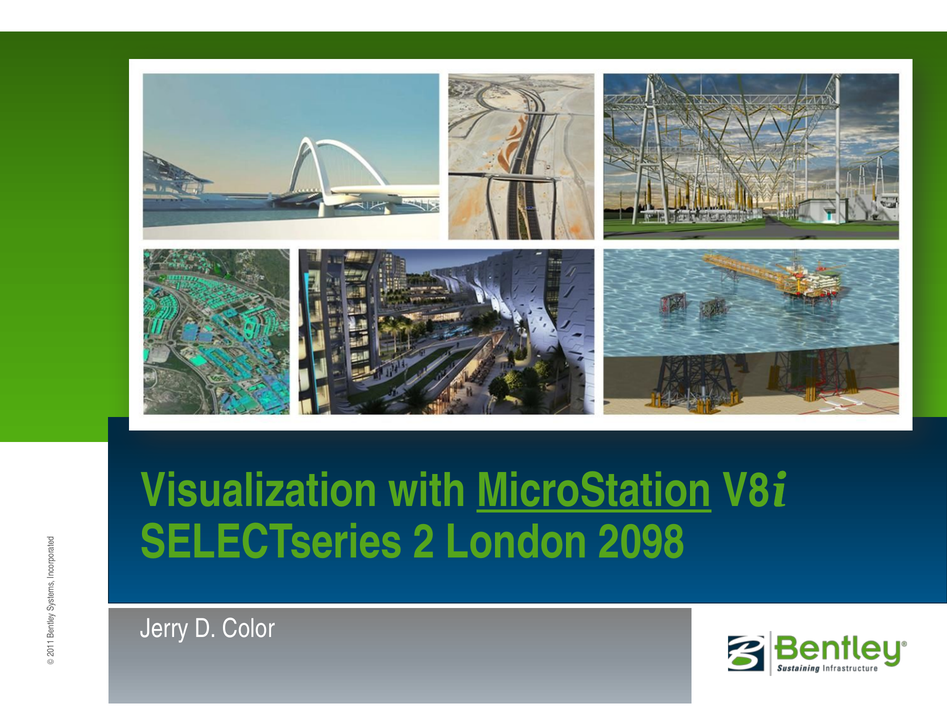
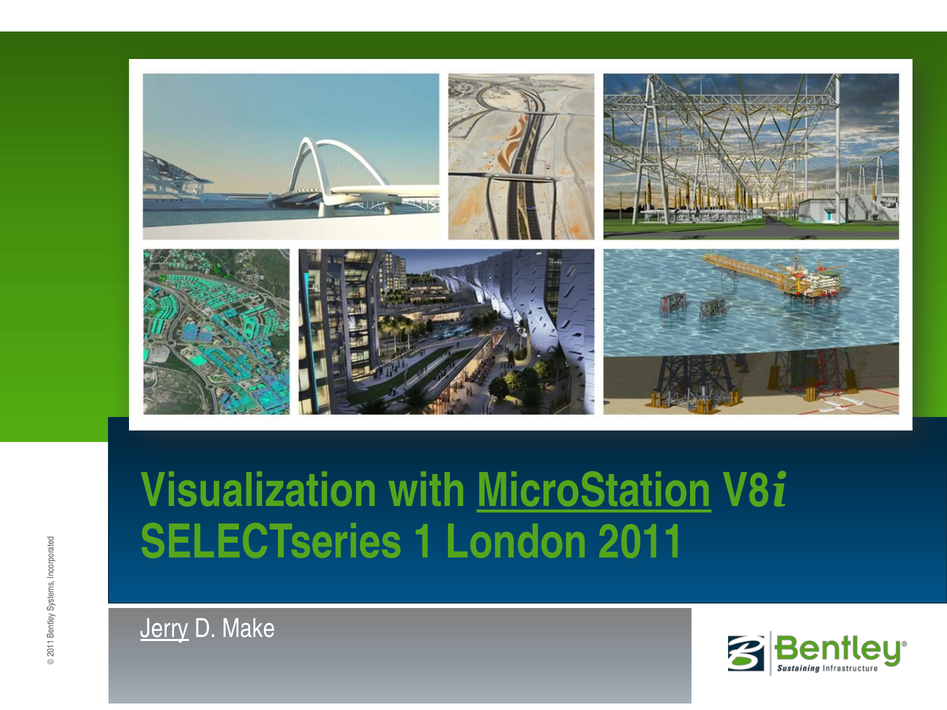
SELECTseries 2: 2 -> 1
2098: 2098 -> 2011
Jerry underline: none -> present
Color: Color -> Make
